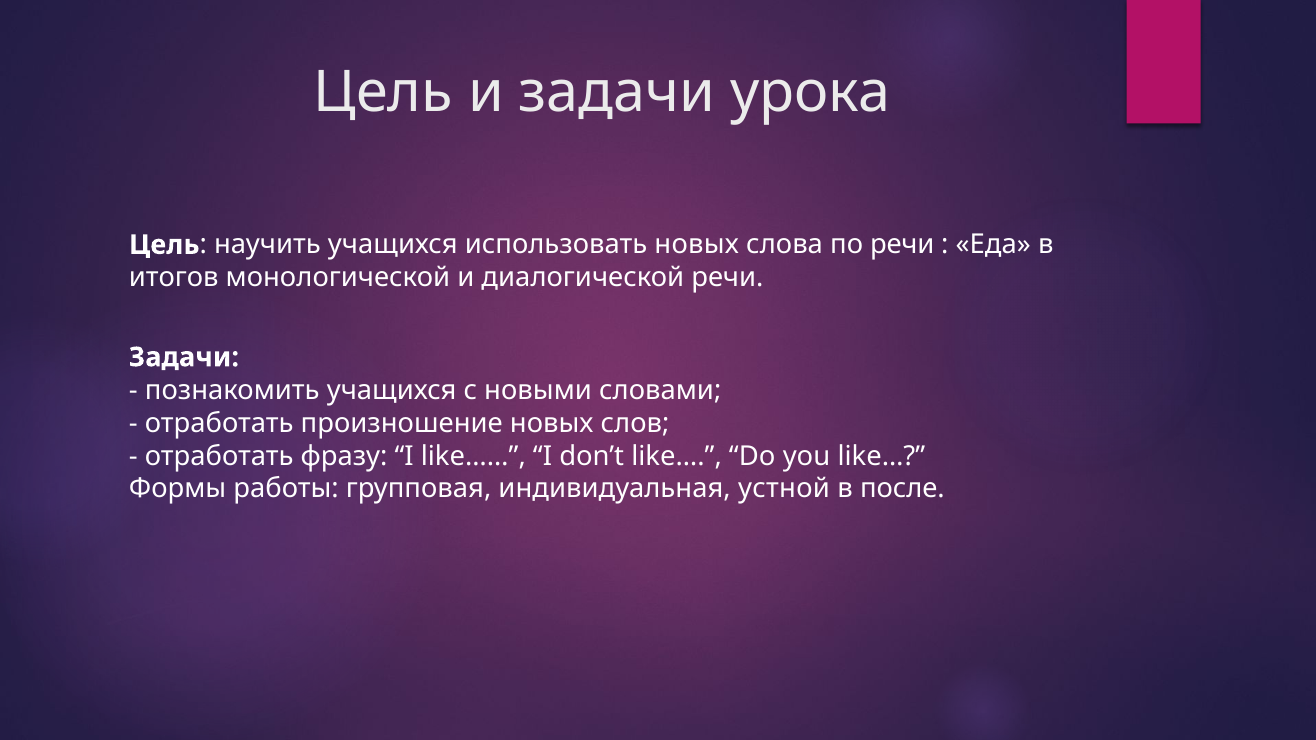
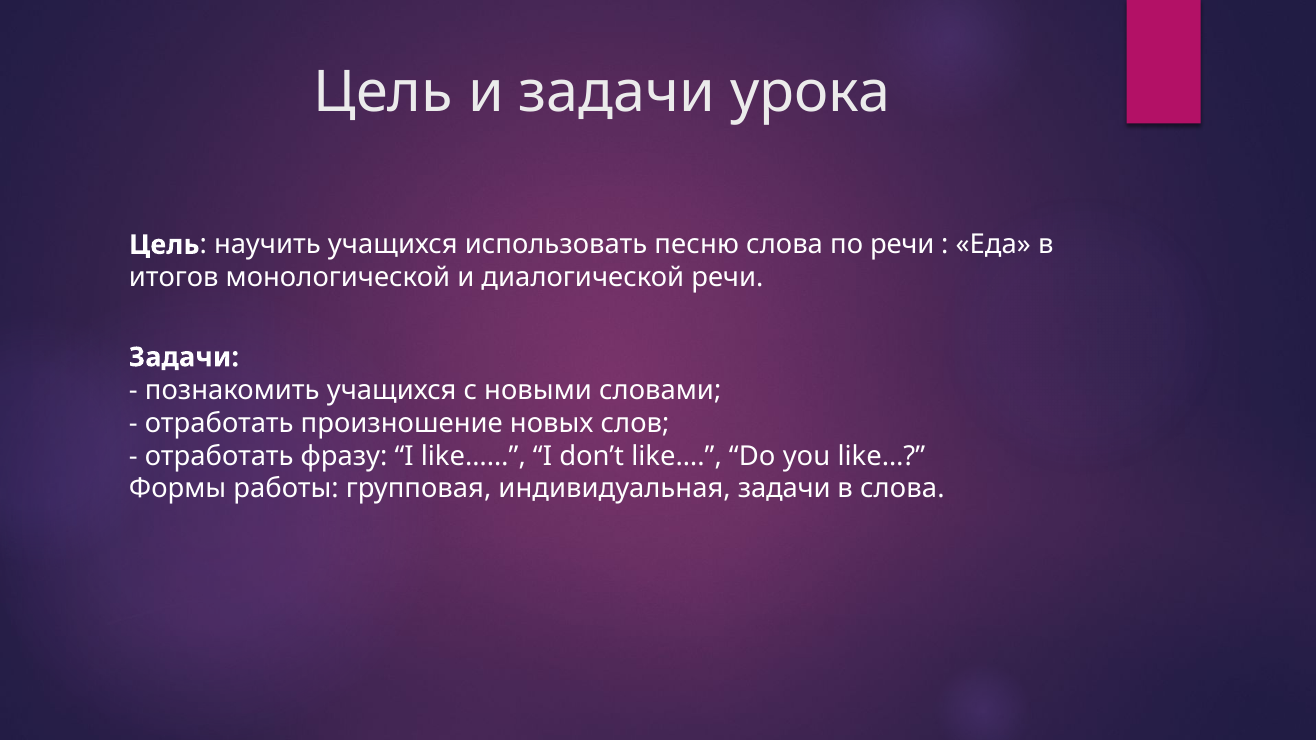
использовать новых: новых -> песню
индивидуальная устной: устной -> задачи
в после: после -> слова
